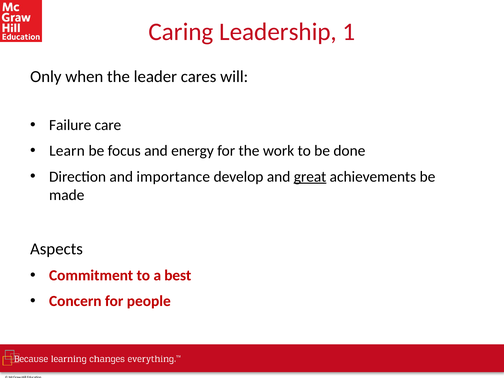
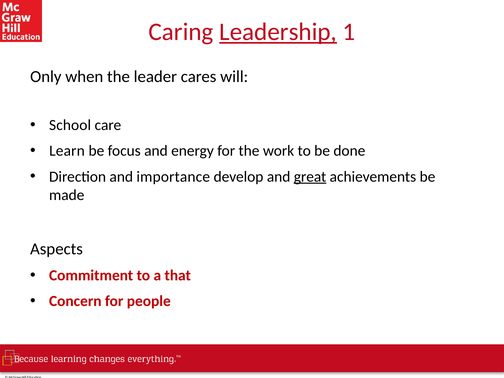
Leadership underline: none -> present
Failure: Failure -> School
best: best -> that
